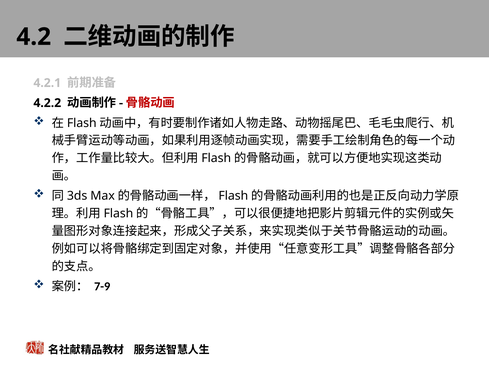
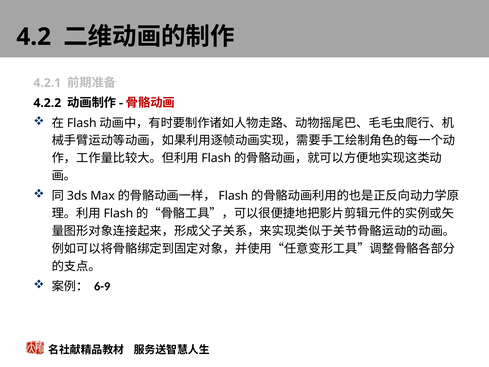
7-9: 7-9 -> 6-9
